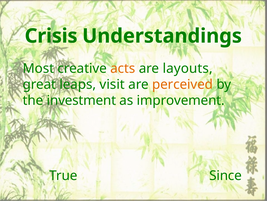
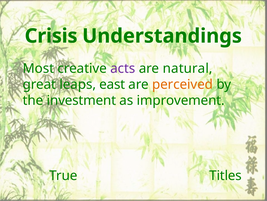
acts colour: orange -> purple
layouts: layouts -> natural
visit: visit -> east
Since: Since -> Titles
